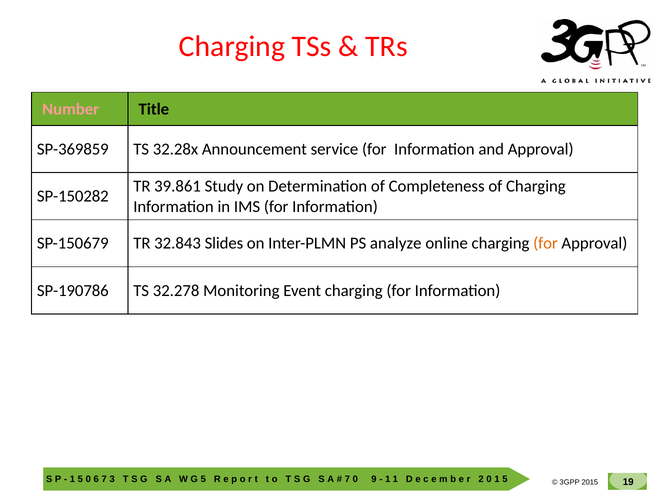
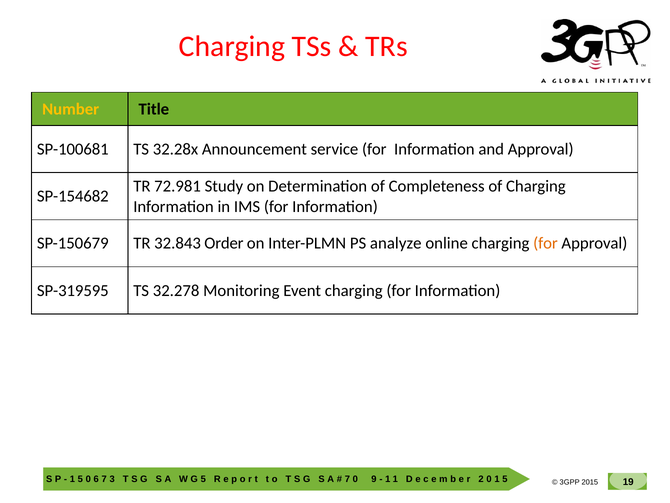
Number colour: pink -> yellow
SP-369859: SP-369859 -> SP-100681
39.861: 39.861 -> 72.981
SP-150282: SP-150282 -> SP-154682
Slides: Slides -> Order
SP-190786: SP-190786 -> SP-319595
